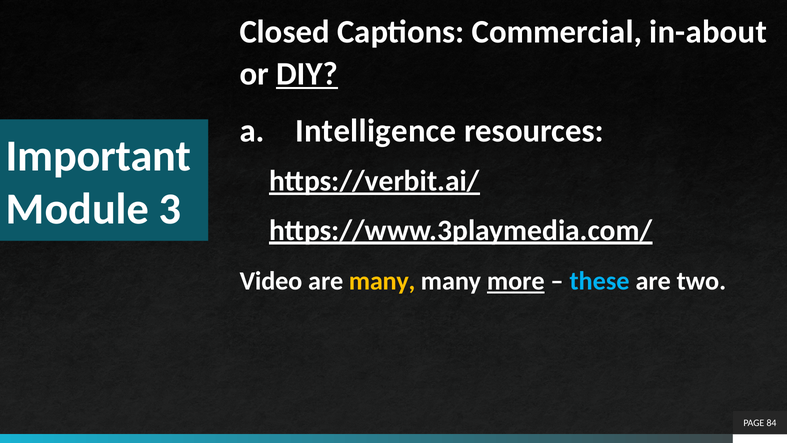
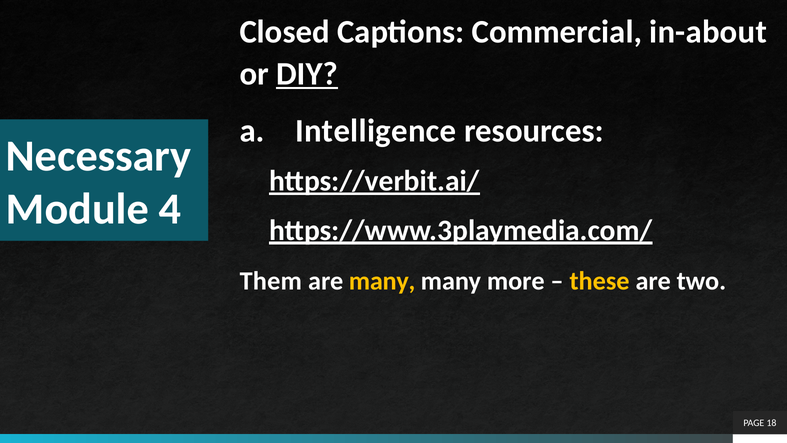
Important: Important -> Necessary
3: 3 -> 4
Video: Video -> Them
more underline: present -> none
these colour: light blue -> yellow
84: 84 -> 18
